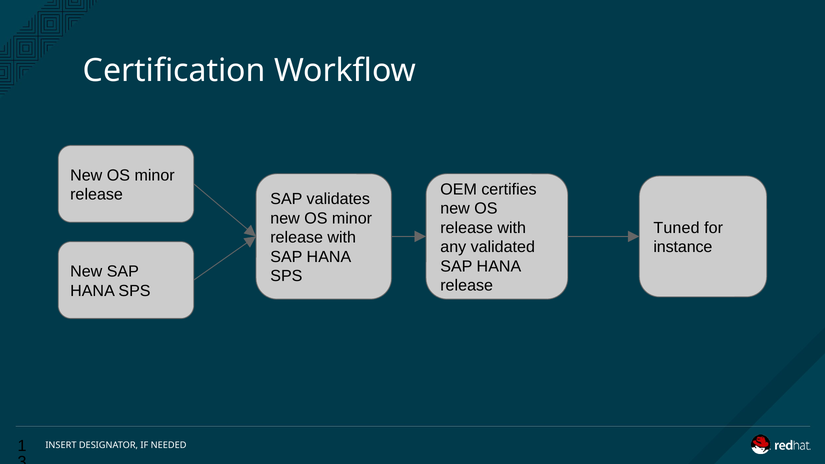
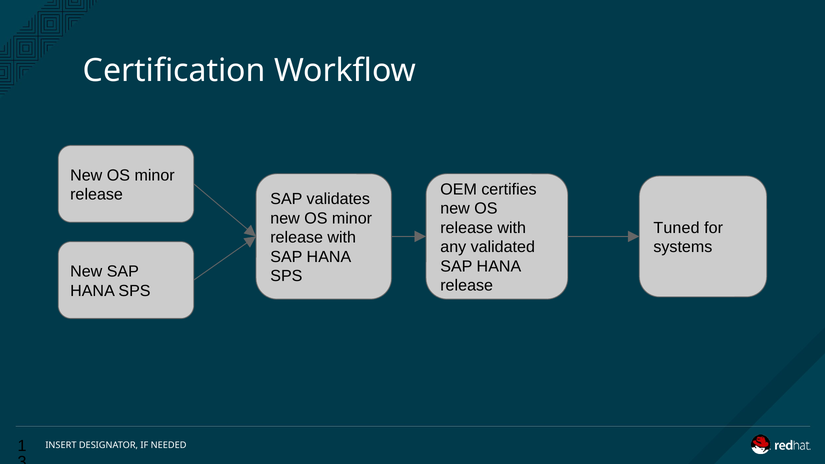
instance: instance -> systems
